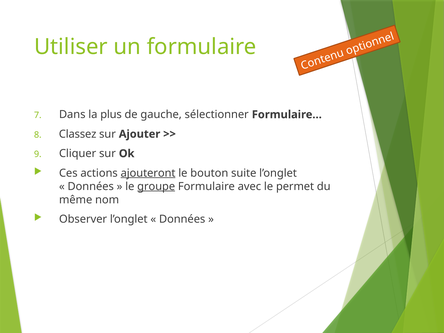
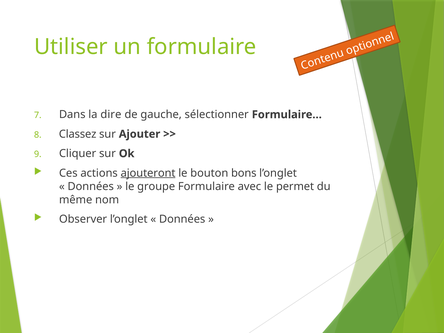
plus: plus -> dire
suite: suite -> bons
groupe underline: present -> none
